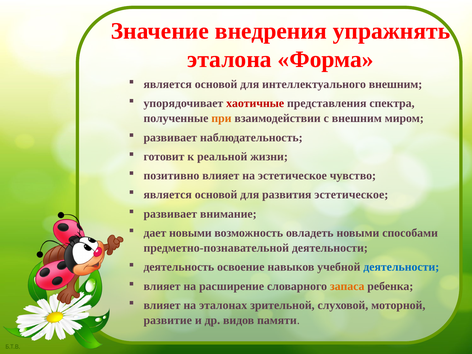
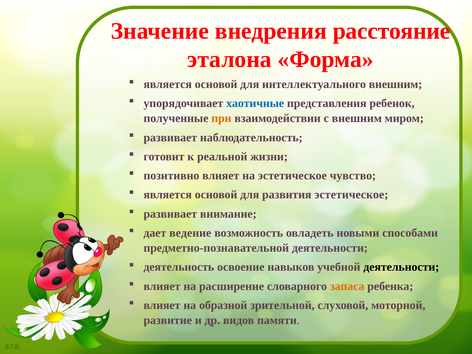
упражнять: упражнять -> расстояние
хаотичные colour: red -> blue
спектра: спектра -> ребенок
дает новыми: новыми -> ведение
деятельности at (401, 267) colour: blue -> black
эталонах: эталонах -> образной
